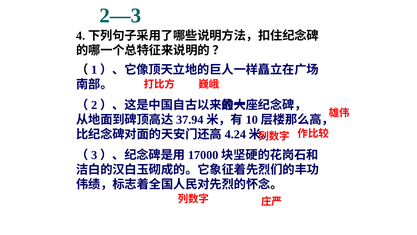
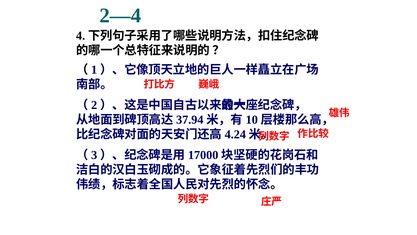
2—3: 2—3 -> 2—4
